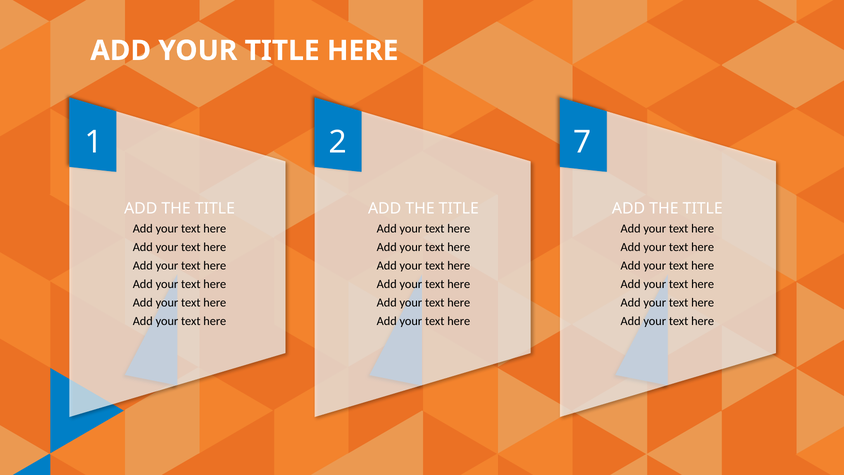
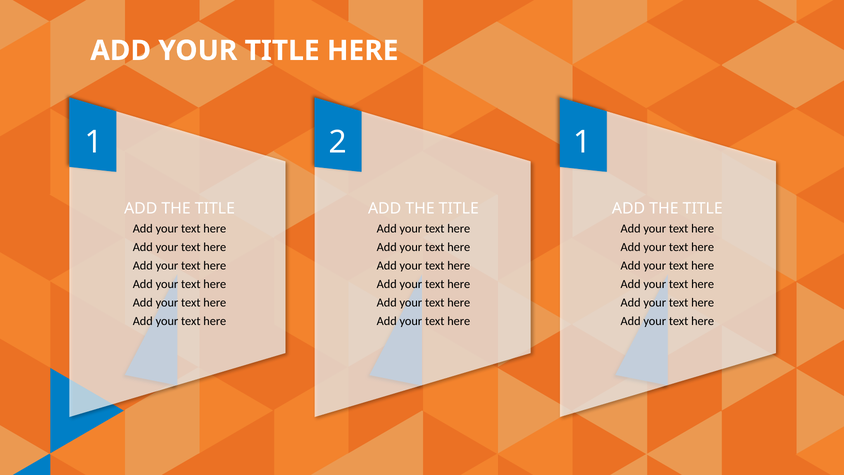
2 7: 7 -> 1
